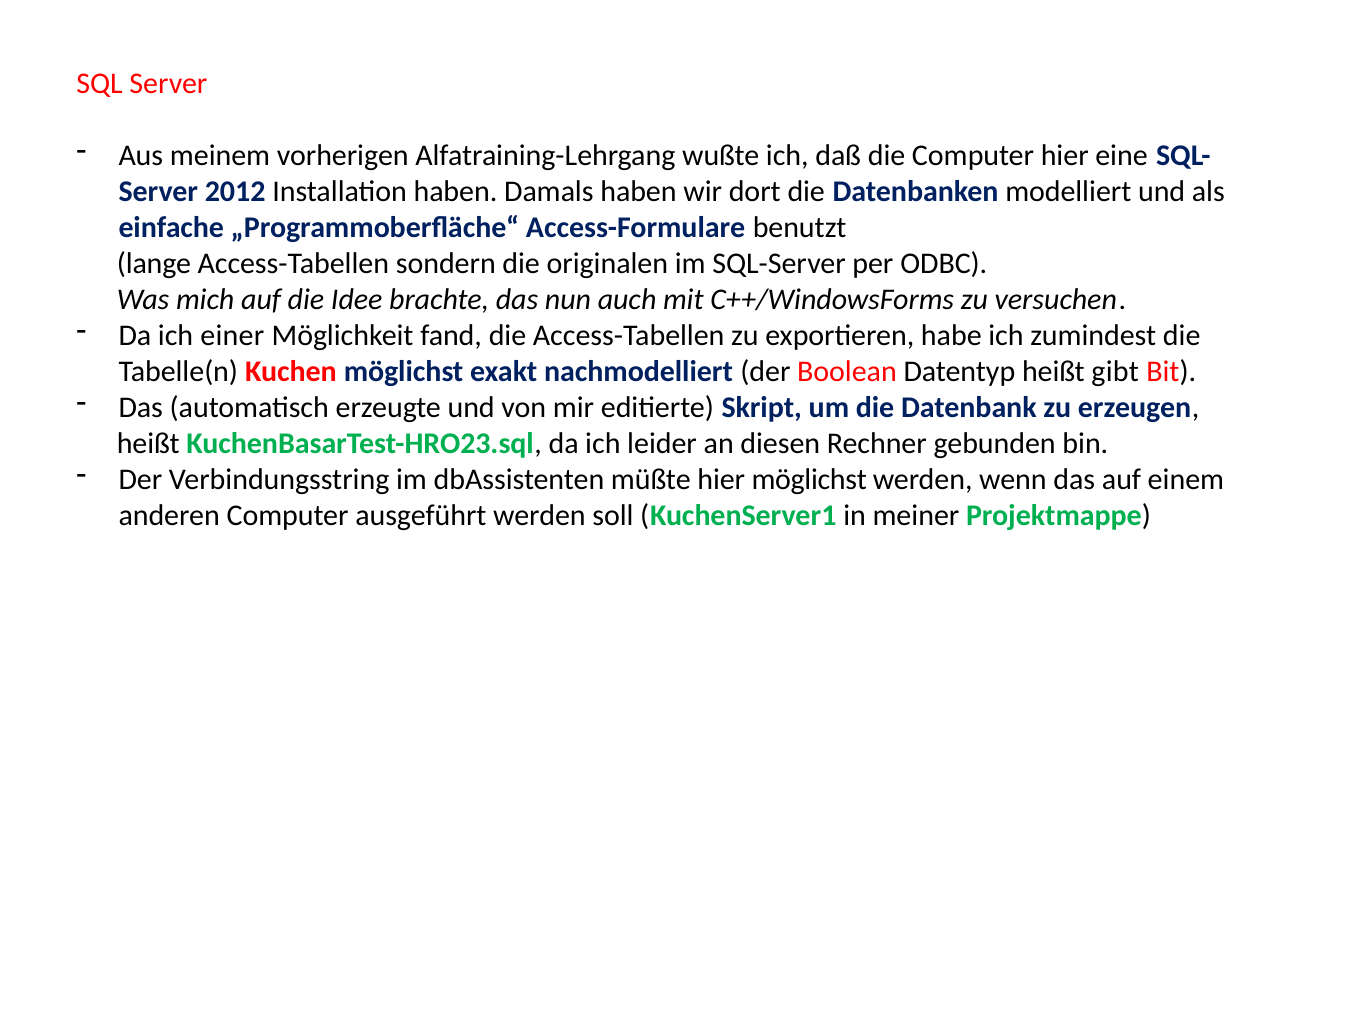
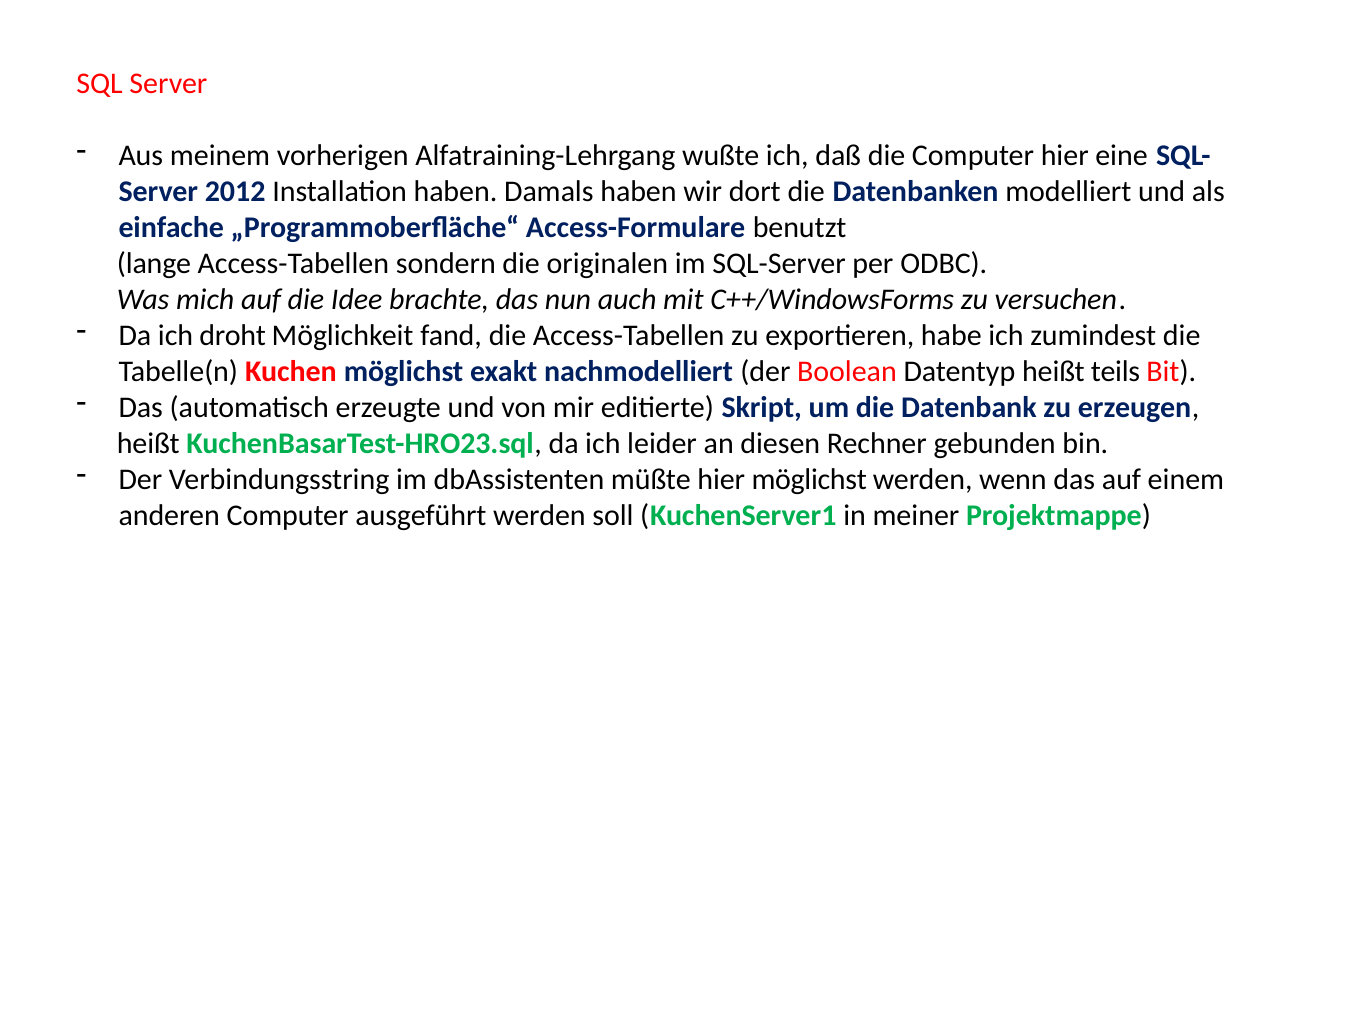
einer: einer -> droht
gibt: gibt -> teils
